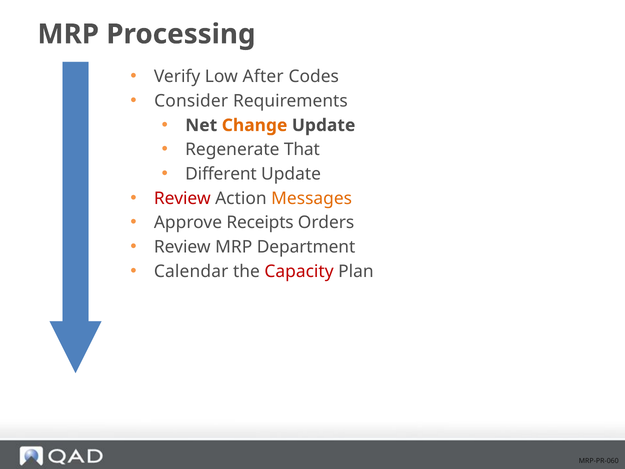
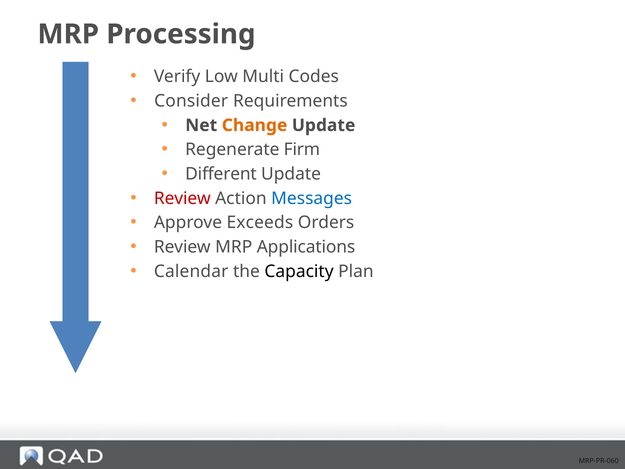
After: After -> Multi
That: That -> Firm
Messages colour: orange -> blue
Receipts: Receipts -> Exceeds
Department: Department -> Applications
Capacity colour: red -> black
